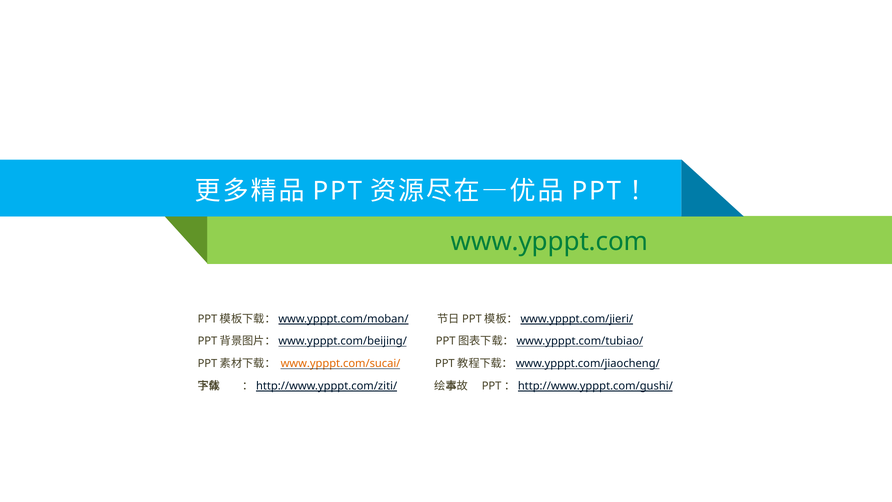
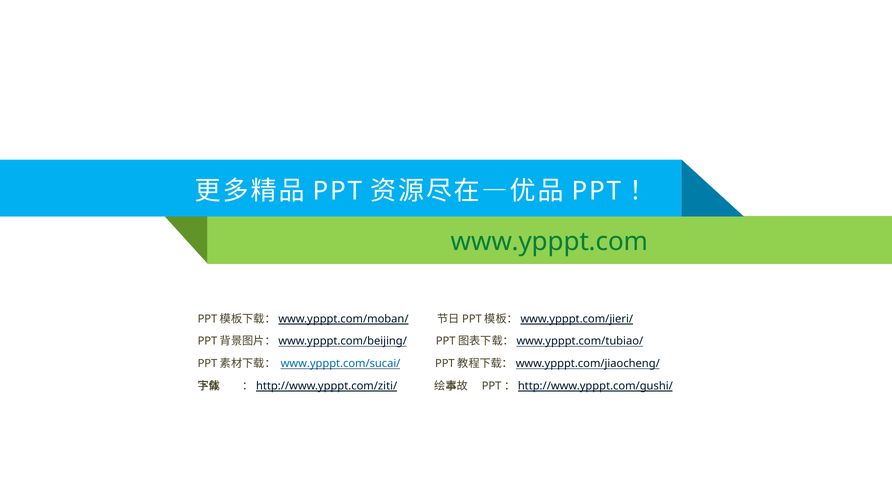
www.ypppt.com/sucai/ colour: orange -> blue
